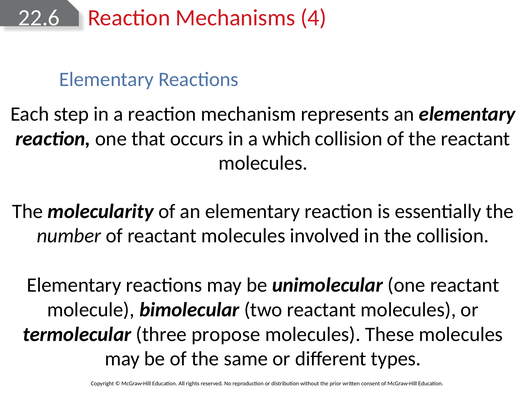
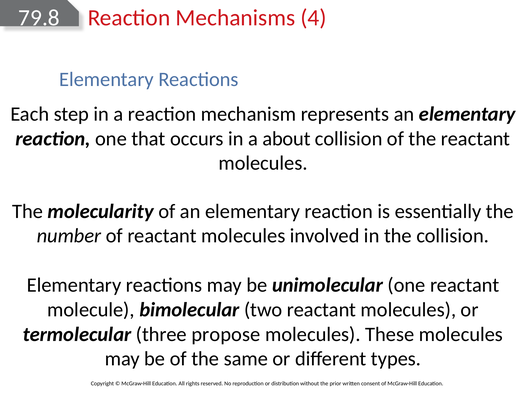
22.6: 22.6 -> 79.8
which: which -> about
